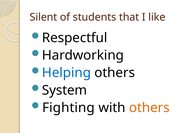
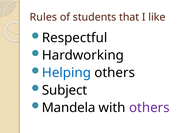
Silent: Silent -> Rules
System: System -> Subject
Fighting: Fighting -> Mandela
others at (149, 108) colour: orange -> purple
